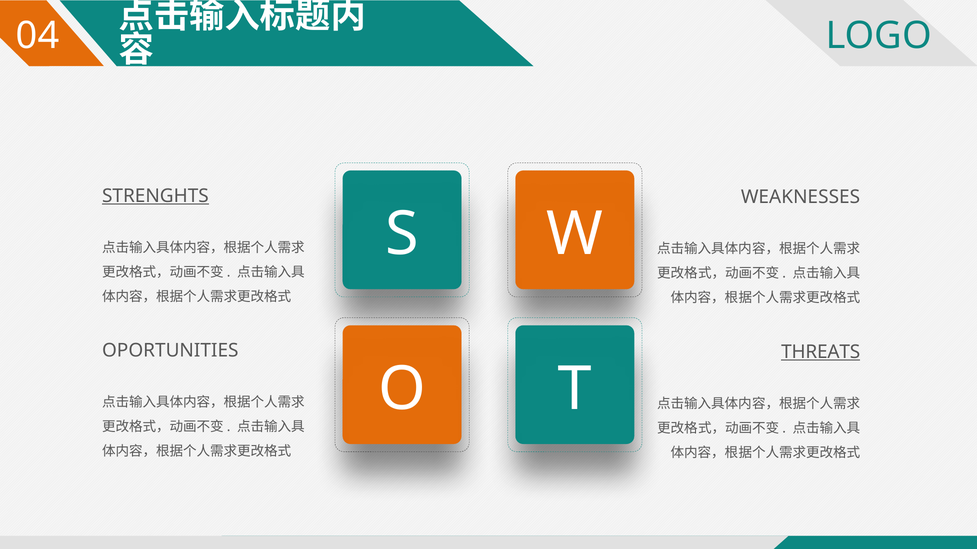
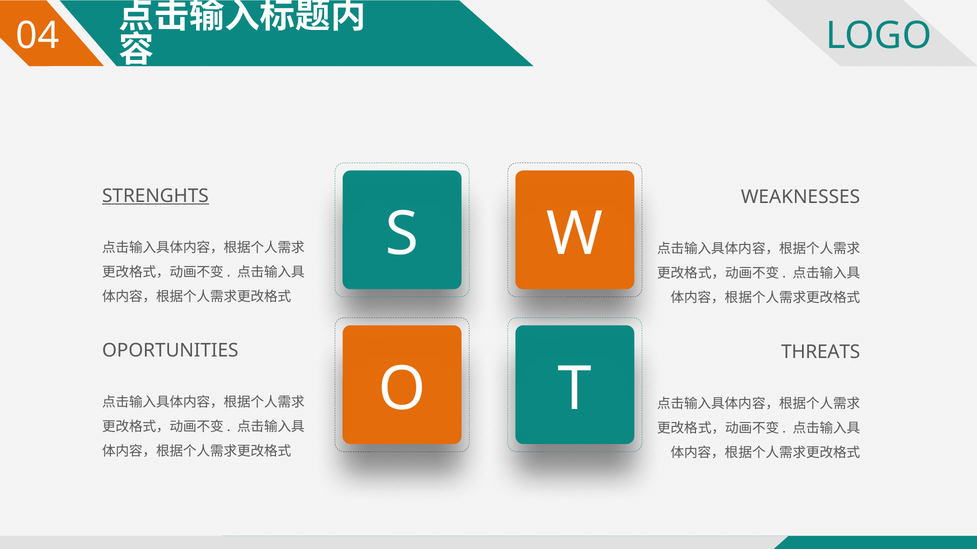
THREATS underline: present -> none
